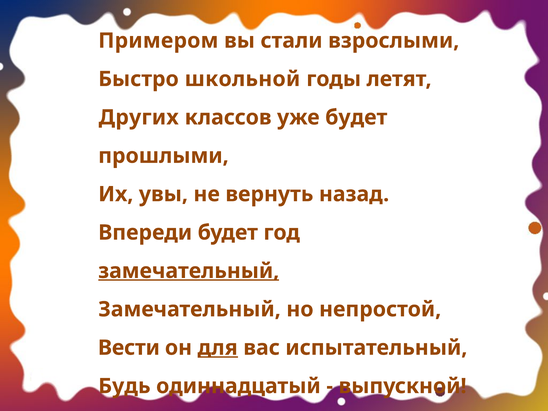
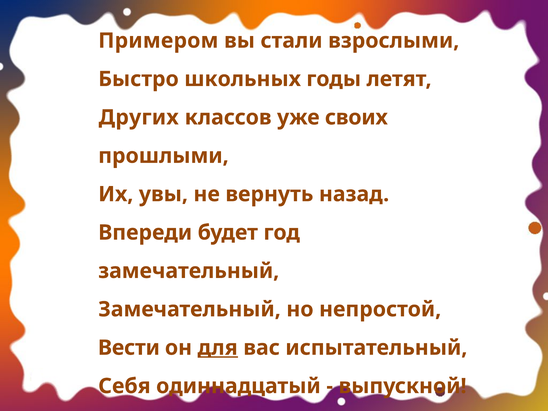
школьной: школьной -> школьных
уже будет: будет -> своих
замечательный at (189, 271) underline: present -> none
Будь: Будь -> Себя
